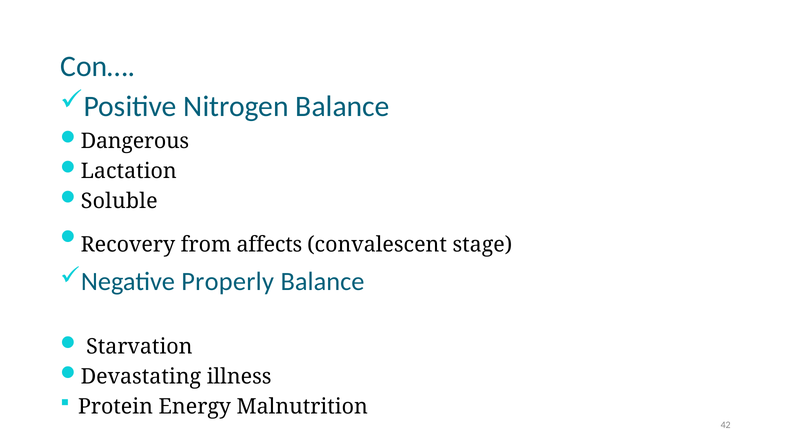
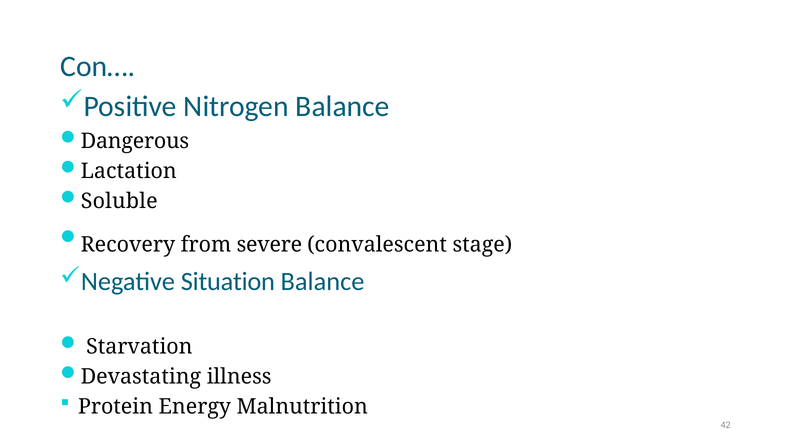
affects: affects -> severe
Properly: Properly -> Situation
